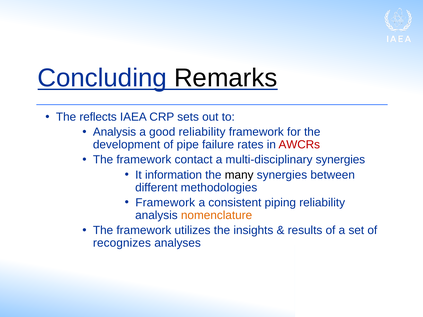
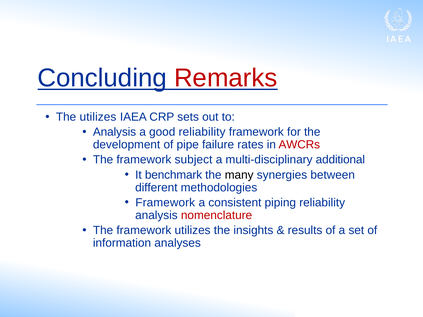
Remarks colour: black -> red
The reflects: reflects -> utilizes
contact: contact -> subject
multi-disciplinary synergies: synergies -> additional
information: information -> benchmark
nomenclature colour: orange -> red
recognizes: recognizes -> information
